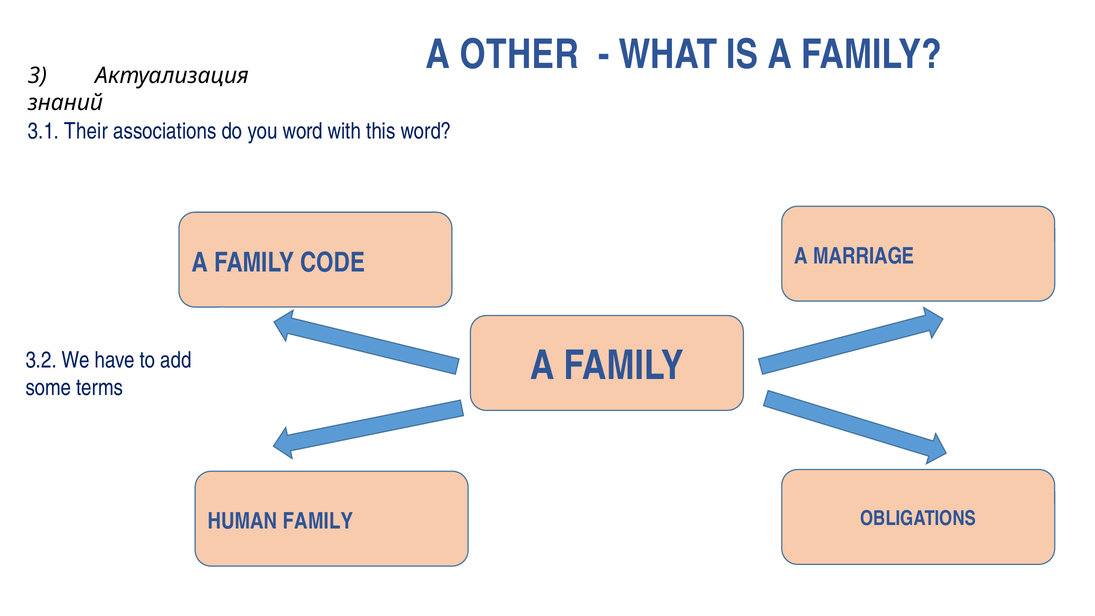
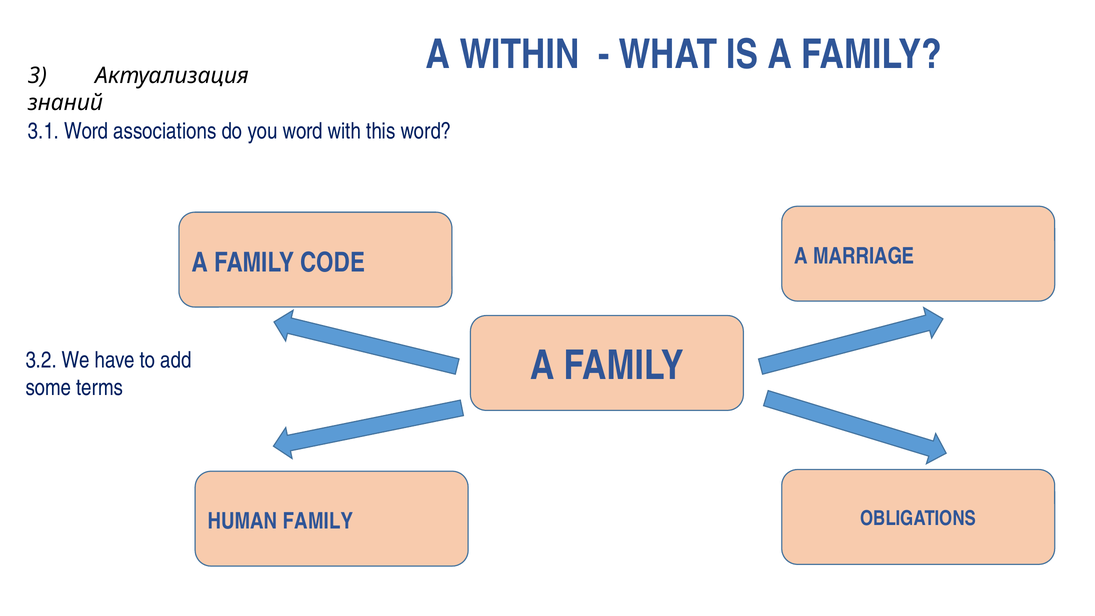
OTHER: OTHER -> WITHIN
3.1 Their: Their -> Word
